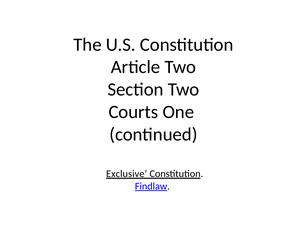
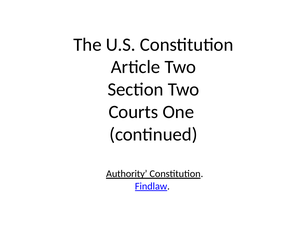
Exclusive: Exclusive -> Authority
